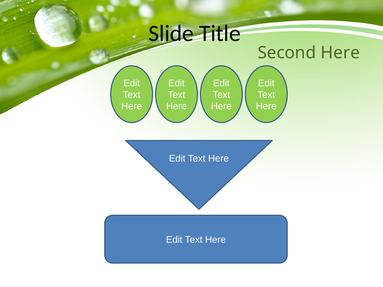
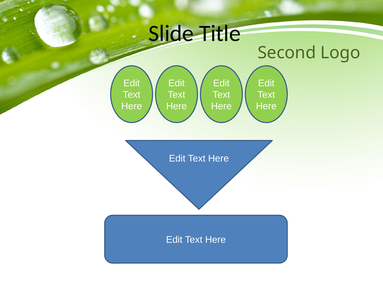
Second Here: Here -> Logo
